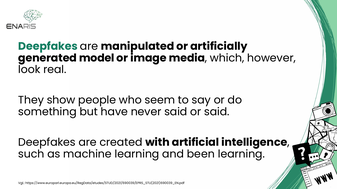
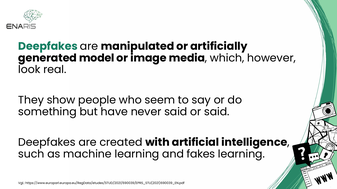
been: been -> fakes
